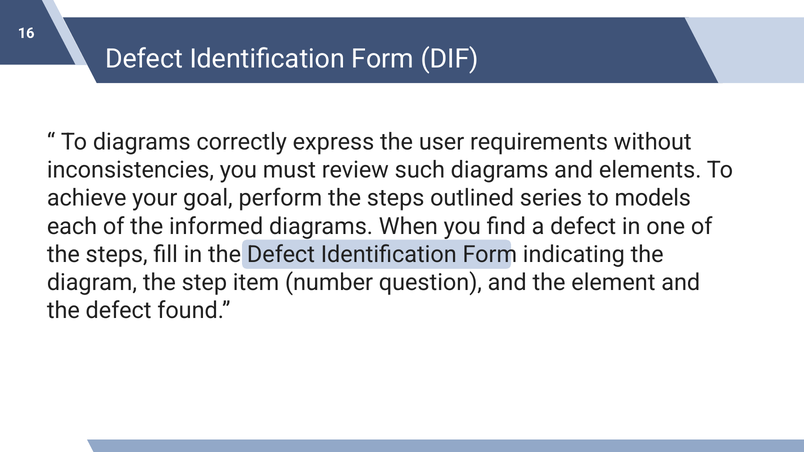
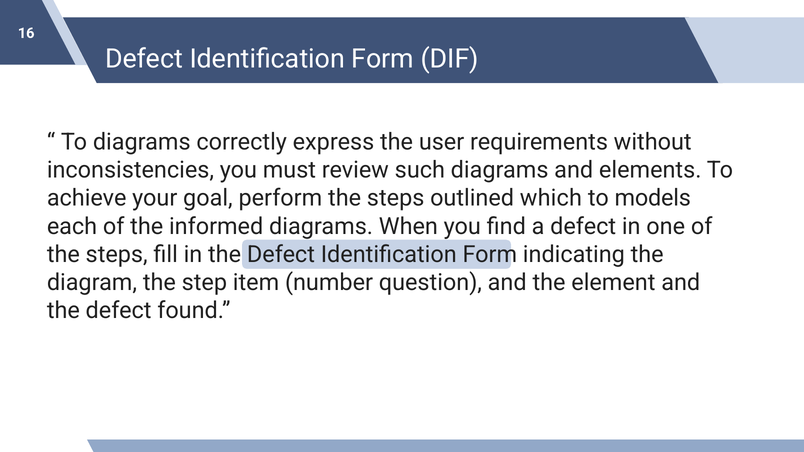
series: series -> which
